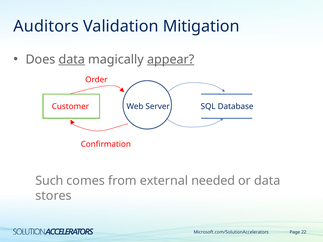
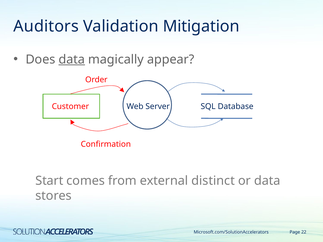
appear underline: present -> none
Such: Such -> Start
needed: needed -> distinct
